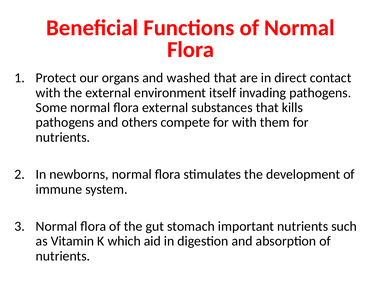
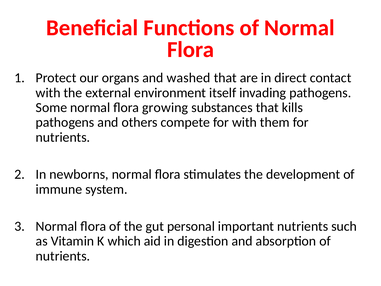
flora external: external -> growing
stomach: stomach -> personal
